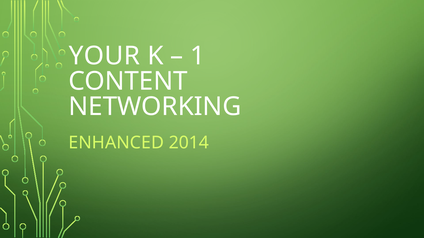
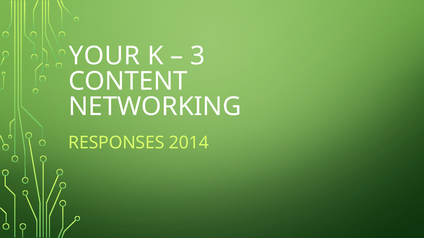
1: 1 -> 3
ENHANCED: ENHANCED -> RESPONSES
